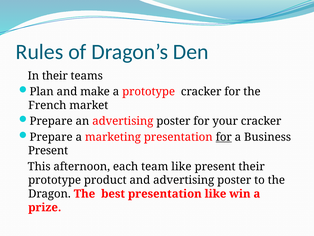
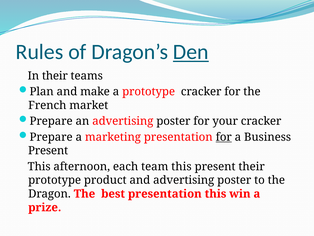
Den underline: none -> present
team like: like -> this
presentation like: like -> this
